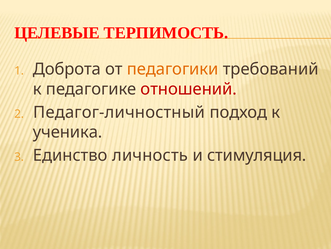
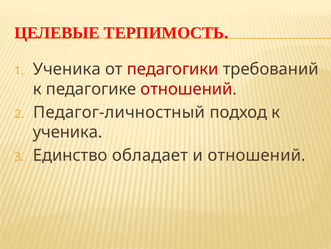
Доброта at (67, 69): Доброта -> Ученика
педагогики colour: orange -> red
личность: личность -> обладает
и стимуляция: стимуляция -> отношений
